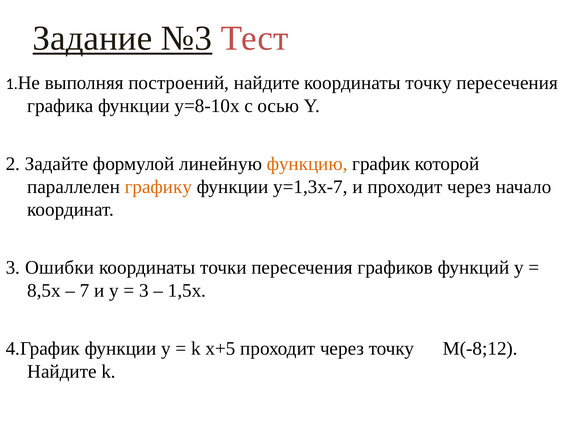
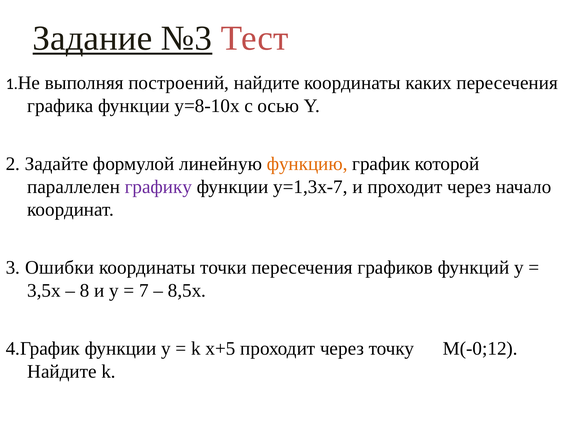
координаты точку: точку -> каких
графику colour: orange -> purple
8,5x: 8,5x -> 3,5x
7: 7 -> 8
3 at (144, 291): 3 -> 7
1,5x: 1,5x -> 8,5x
М(-8;12: М(-8;12 -> М(-0;12
